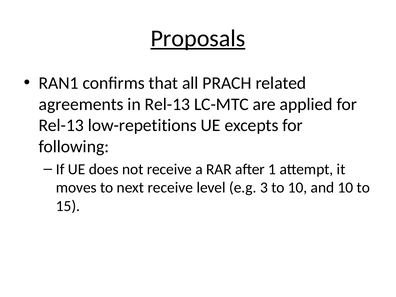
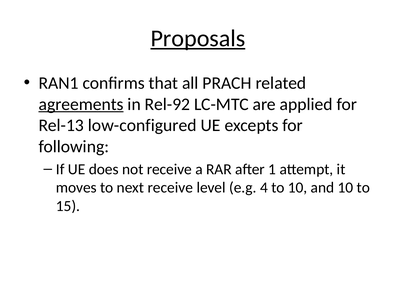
agreements underline: none -> present
in Rel-13: Rel-13 -> Rel-92
low-repetitions: low-repetitions -> low-configured
3: 3 -> 4
